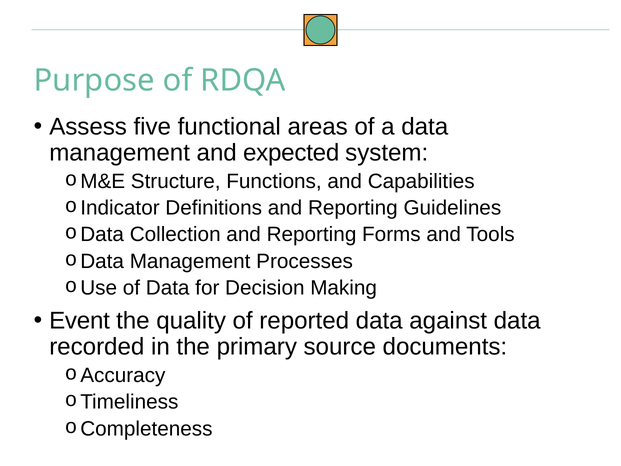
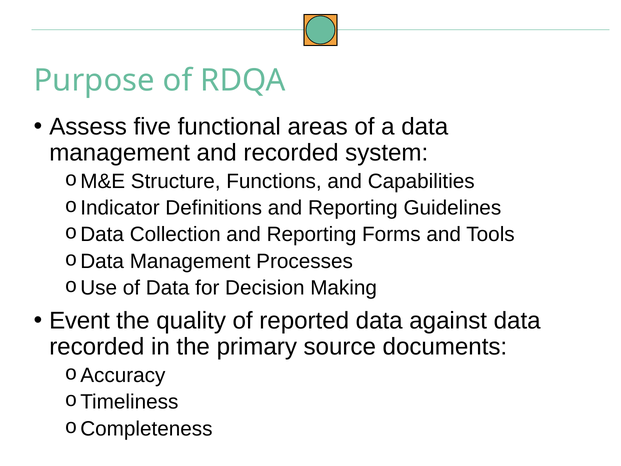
and expected: expected -> recorded
